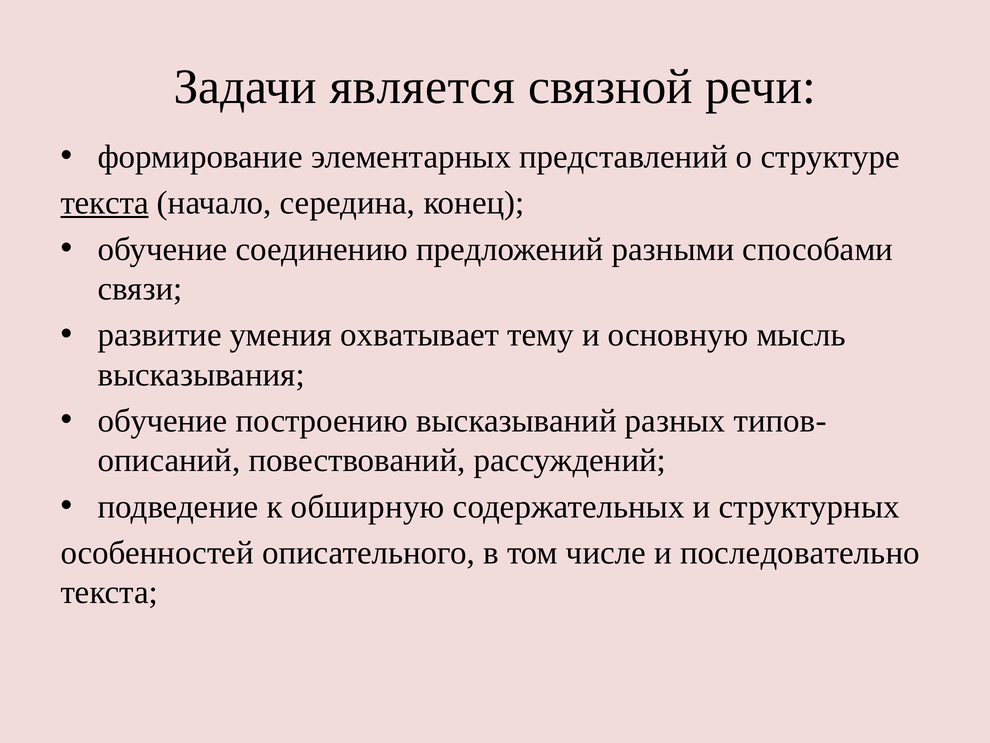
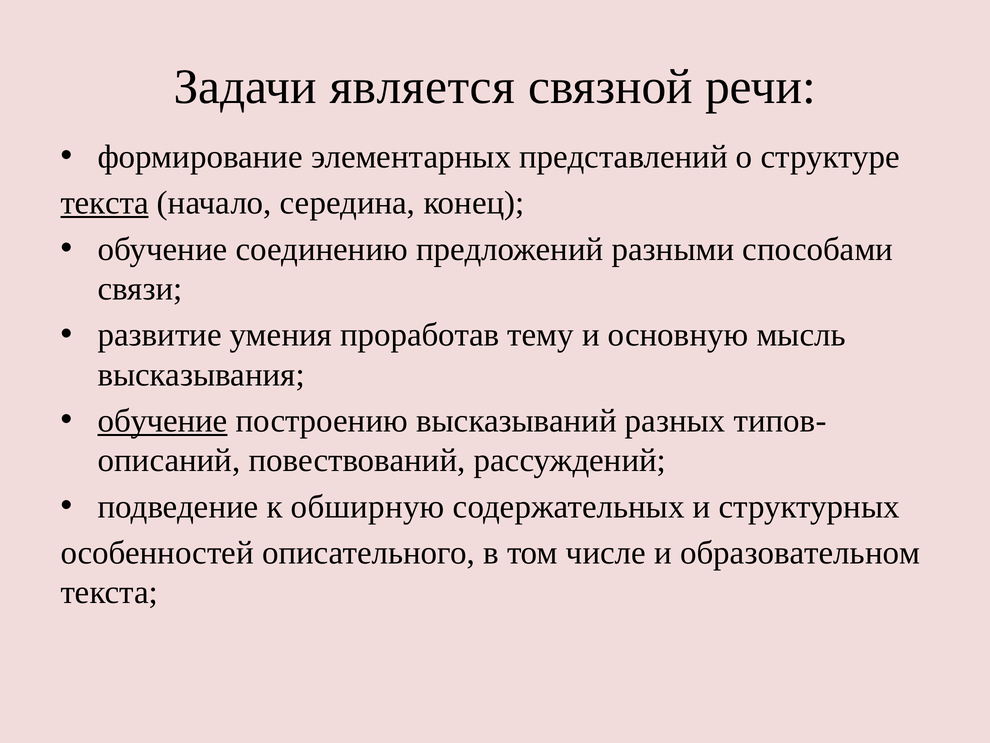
охватывает: охватывает -> проработав
обучение at (163, 421) underline: none -> present
последовательно: последовательно -> образовательном
